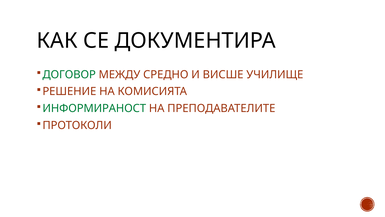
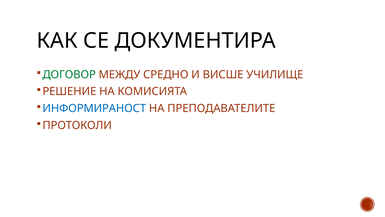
ИНФОРМИРАНОСТ colour: green -> blue
